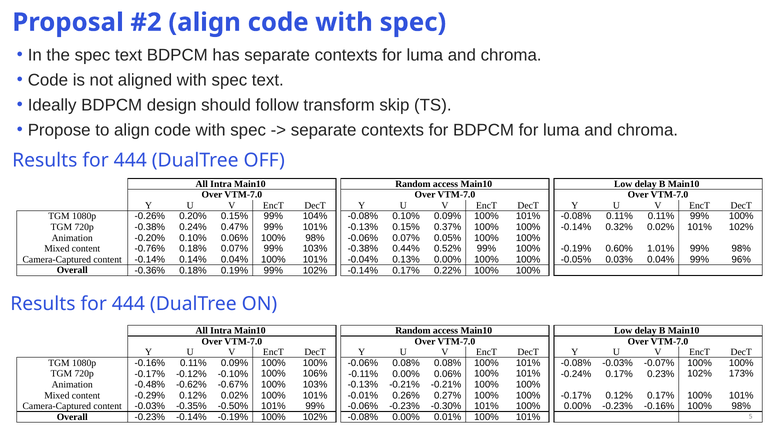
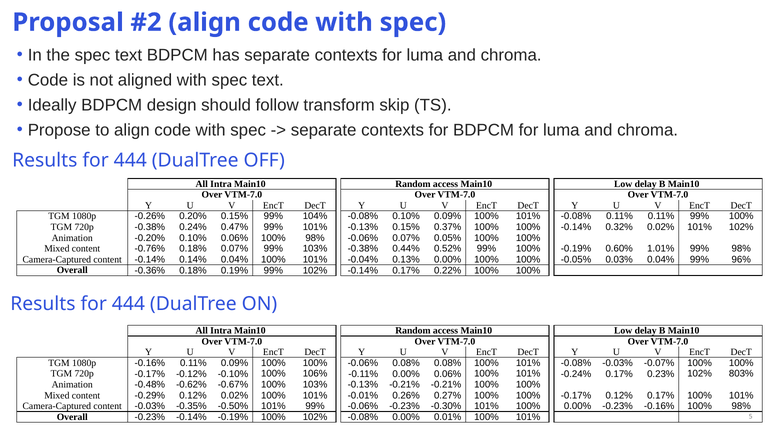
173%: 173% -> 803%
